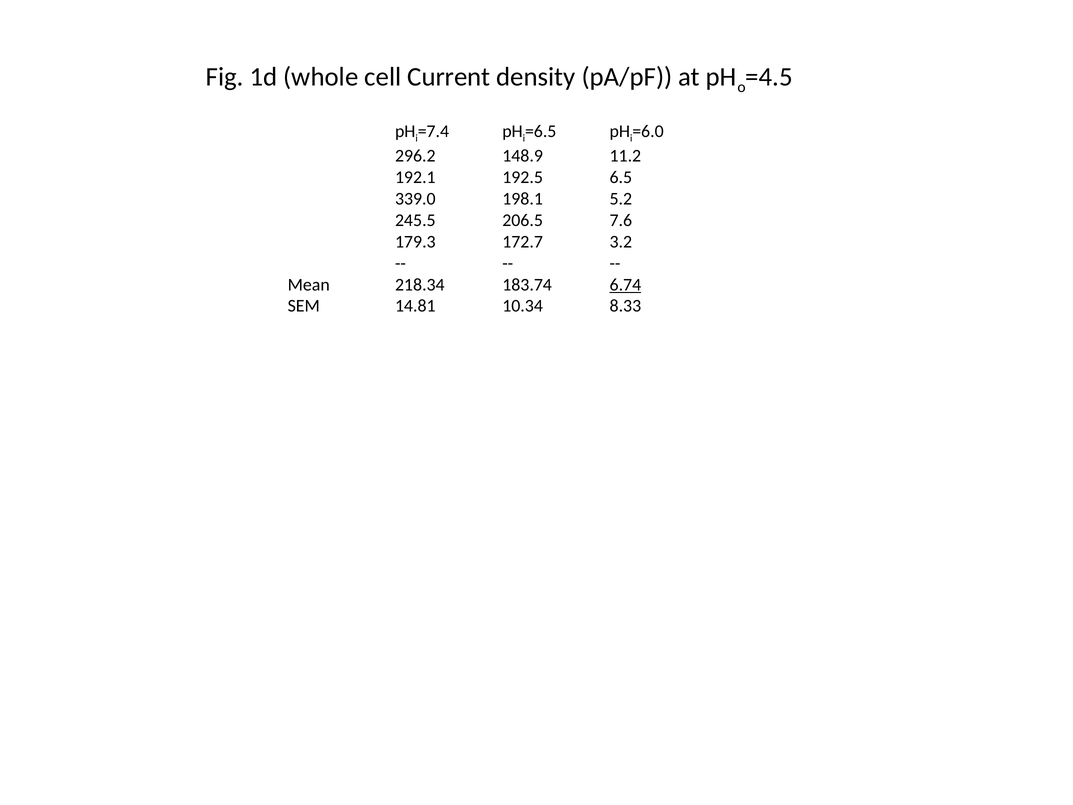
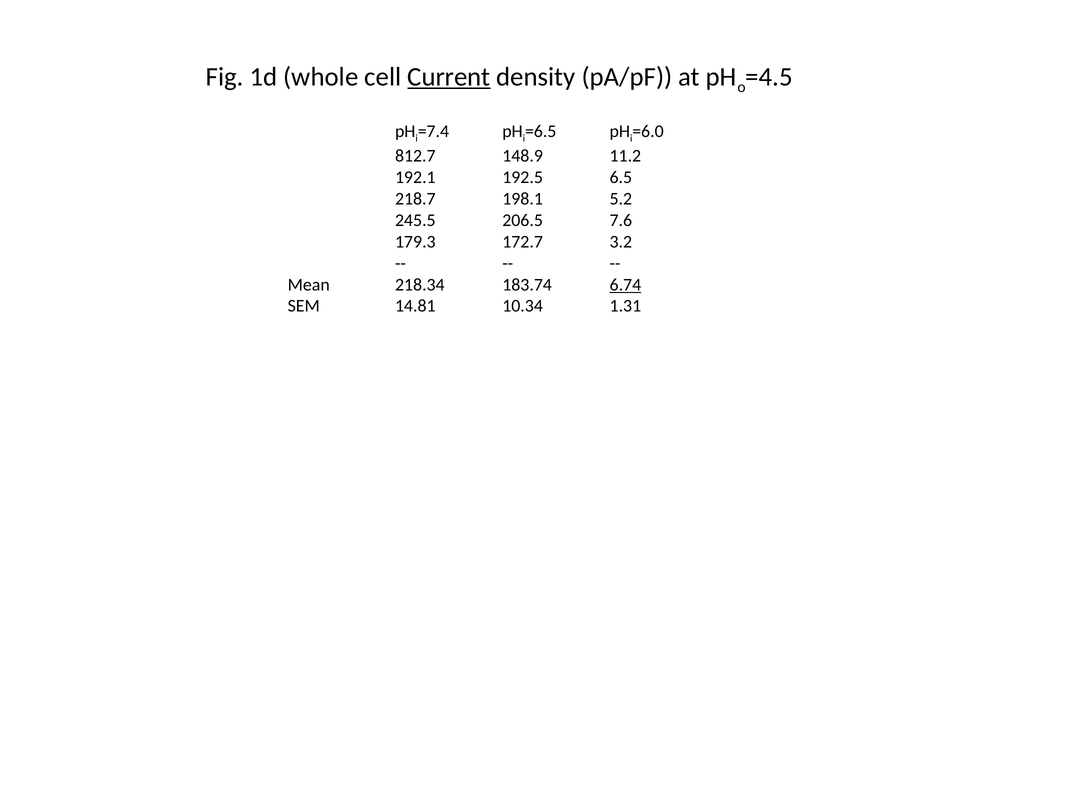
Current underline: none -> present
296.2: 296.2 -> 812.7
339.0: 339.0 -> 218.7
8.33: 8.33 -> 1.31
